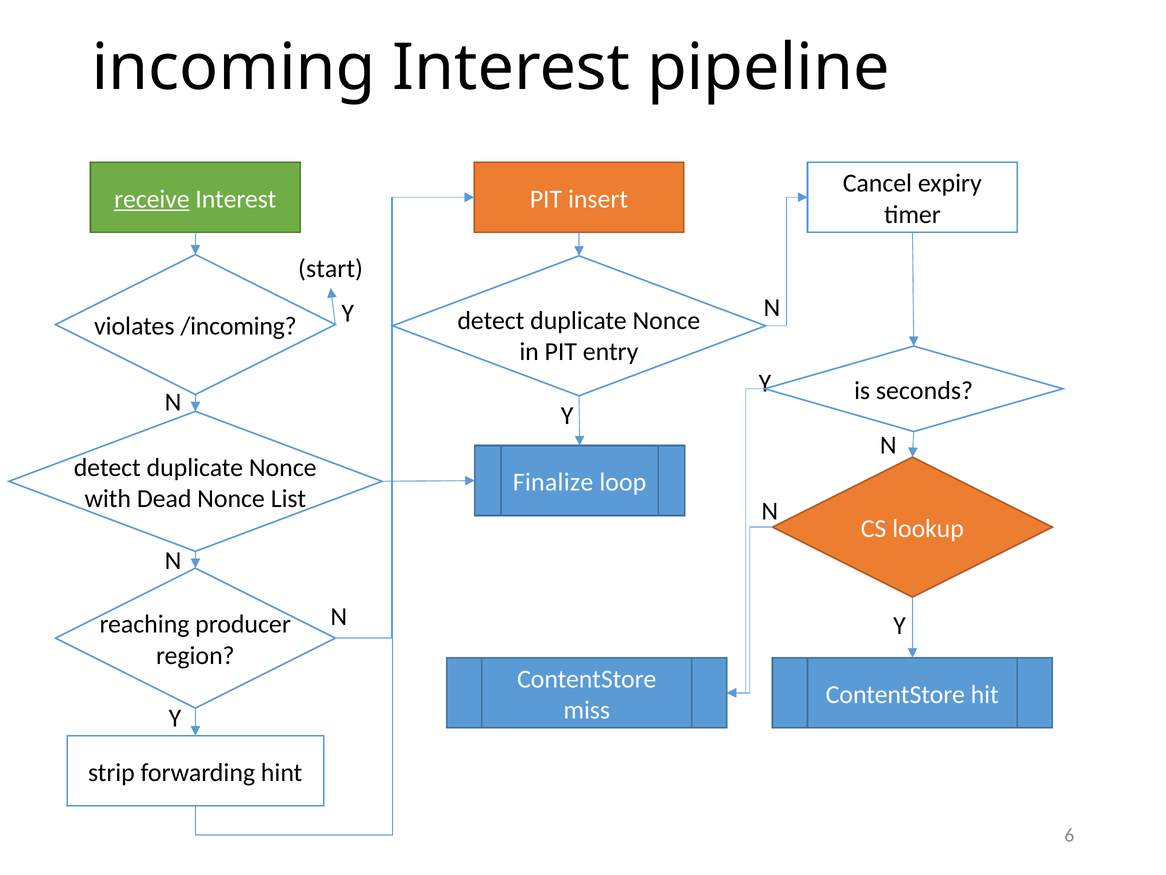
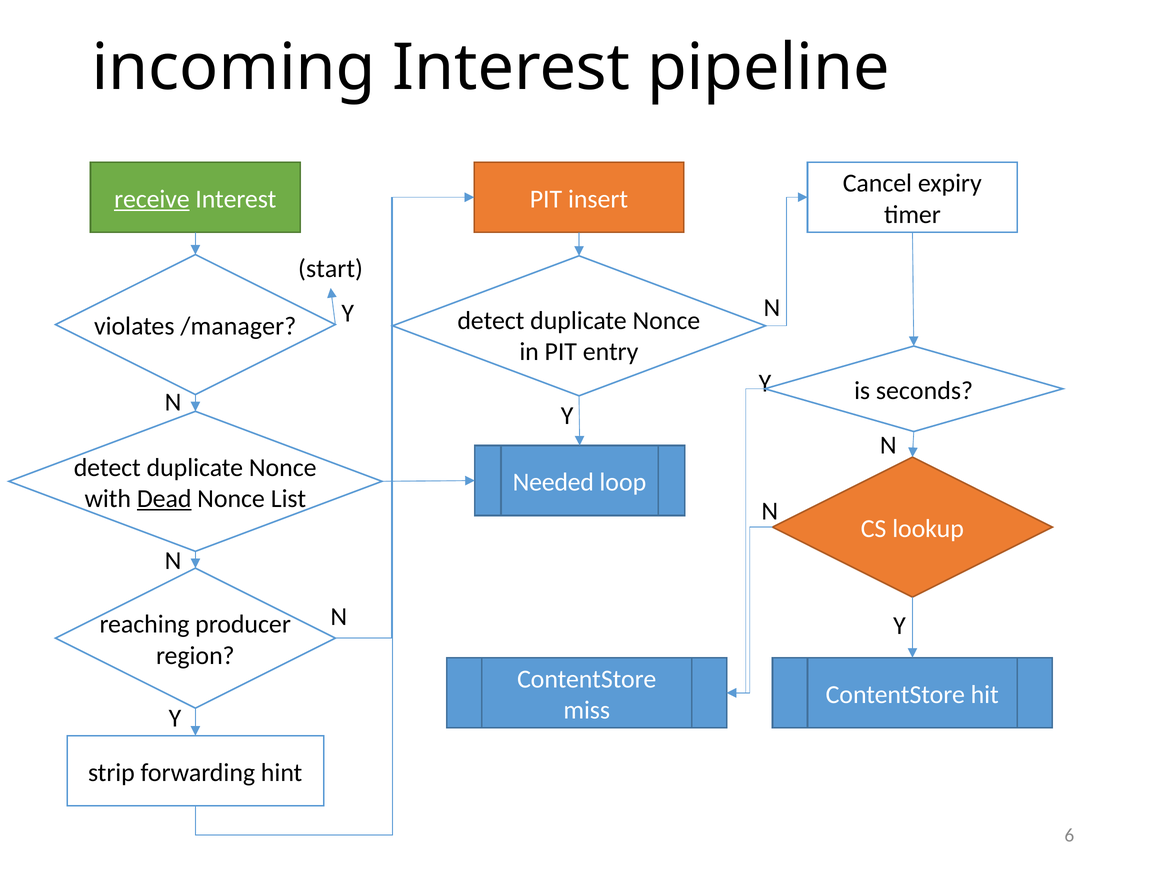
/incoming: /incoming -> /manager
Finalize: Finalize -> Needed
Dead underline: none -> present
